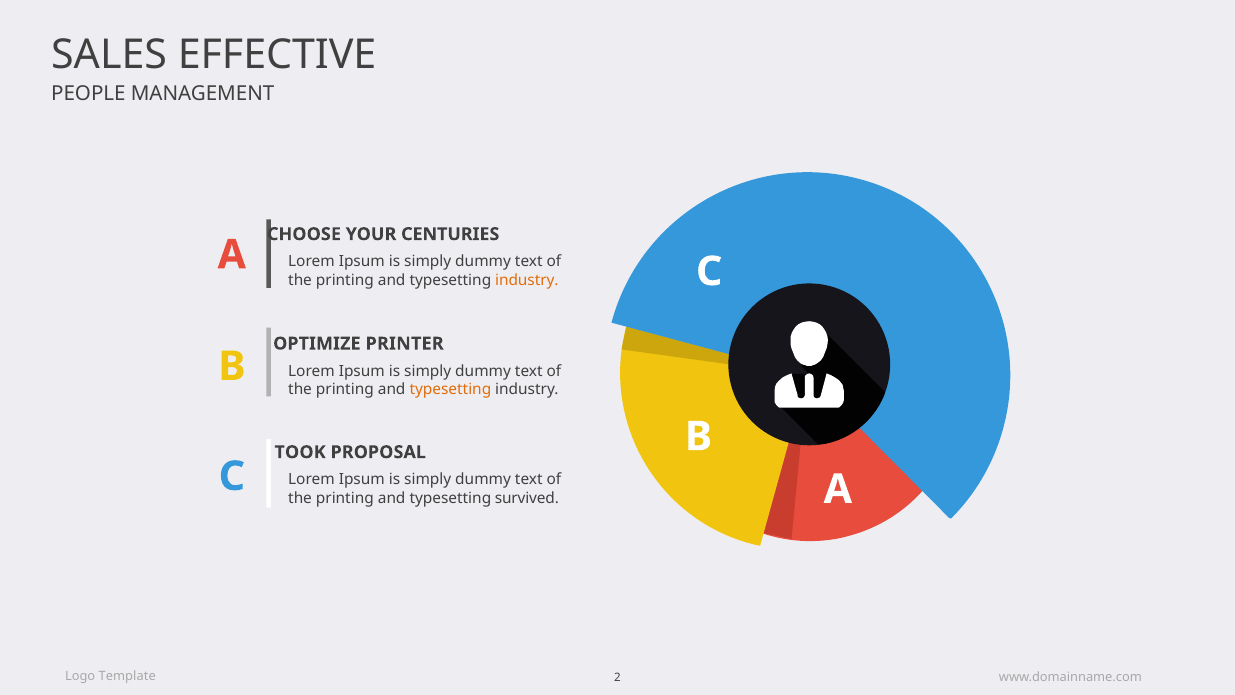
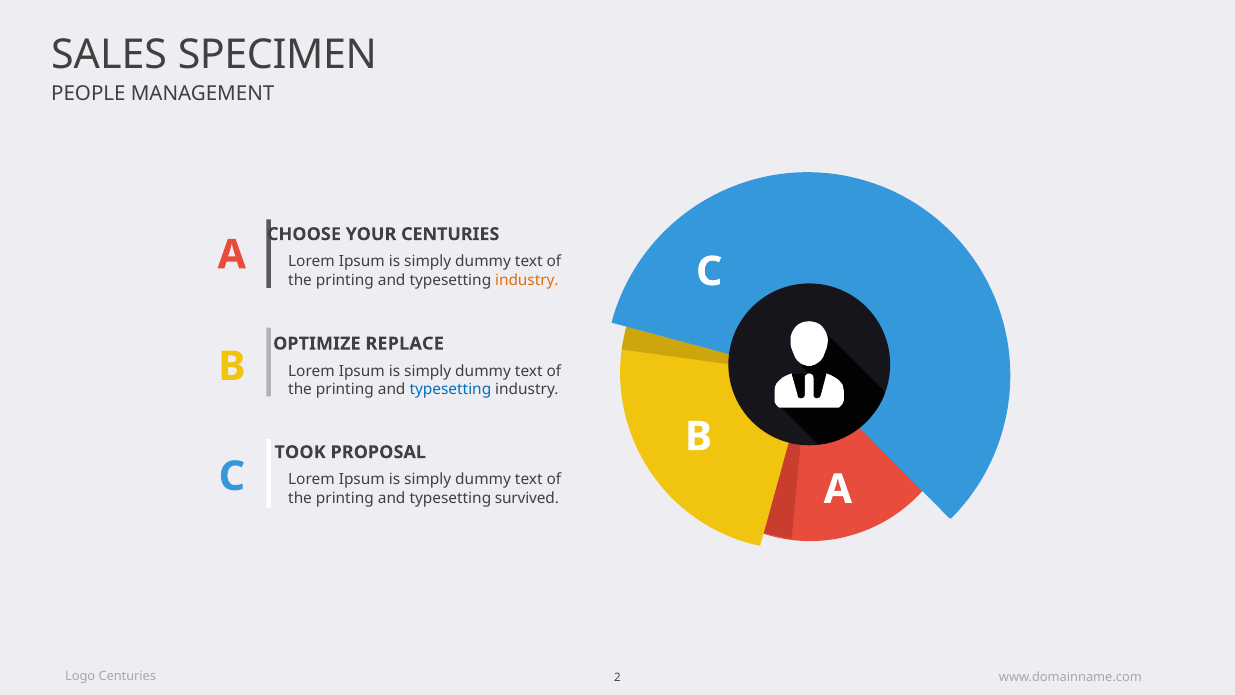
EFFECTIVE: EFFECTIVE -> SPECIMEN
PRINTER: PRINTER -> REPLACE
typesetting at (450, 389) colour: orange -> blue
Logo Template: Template -> Centuries
